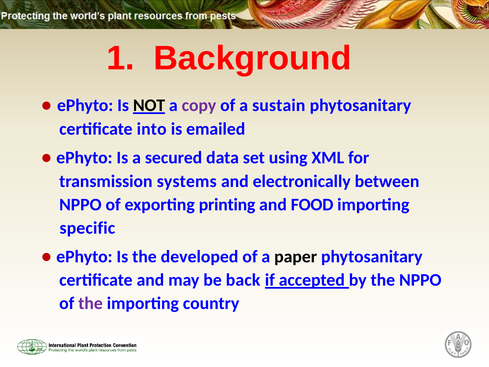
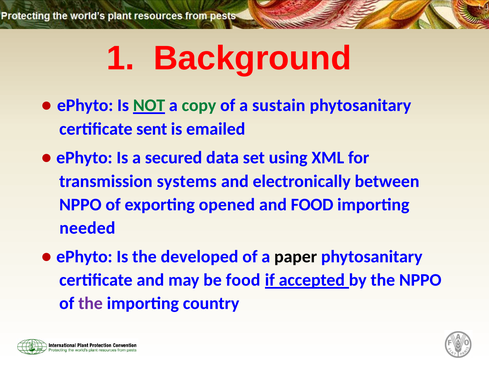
NOT colour: black -> green
copy colour: purple -> green
into: into -> sent
printing: printing -> opened
specific: specific -> needed
be back: back -> food
